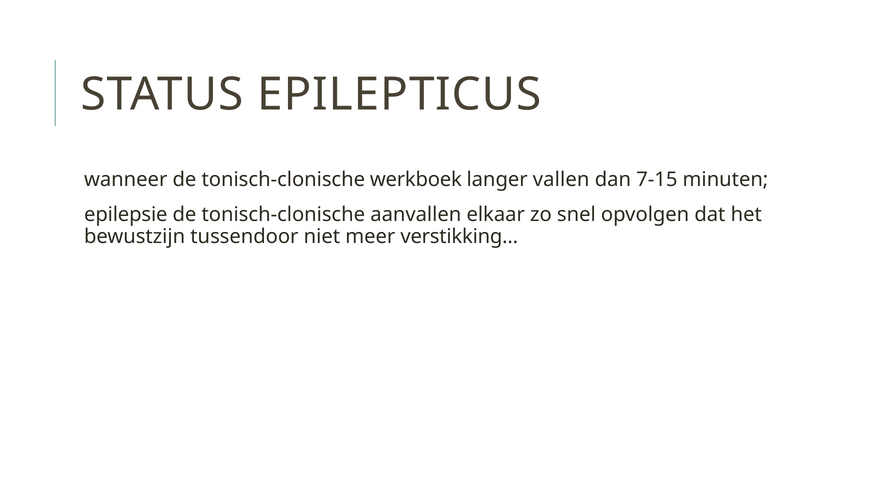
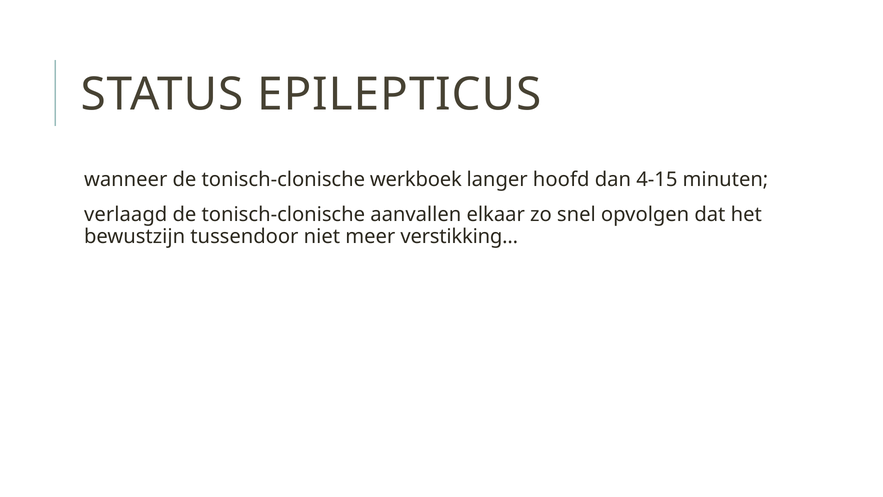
vallen: vallen -> hoofd
7-15: 7-15 -> 4-15
epilepsie: epilepsie -> verlaagd
